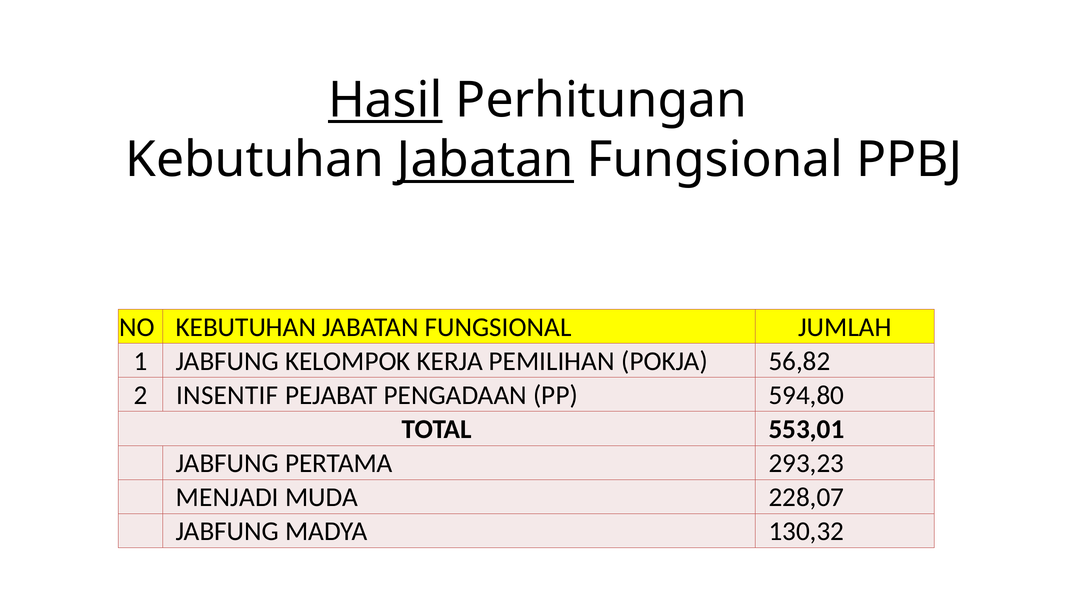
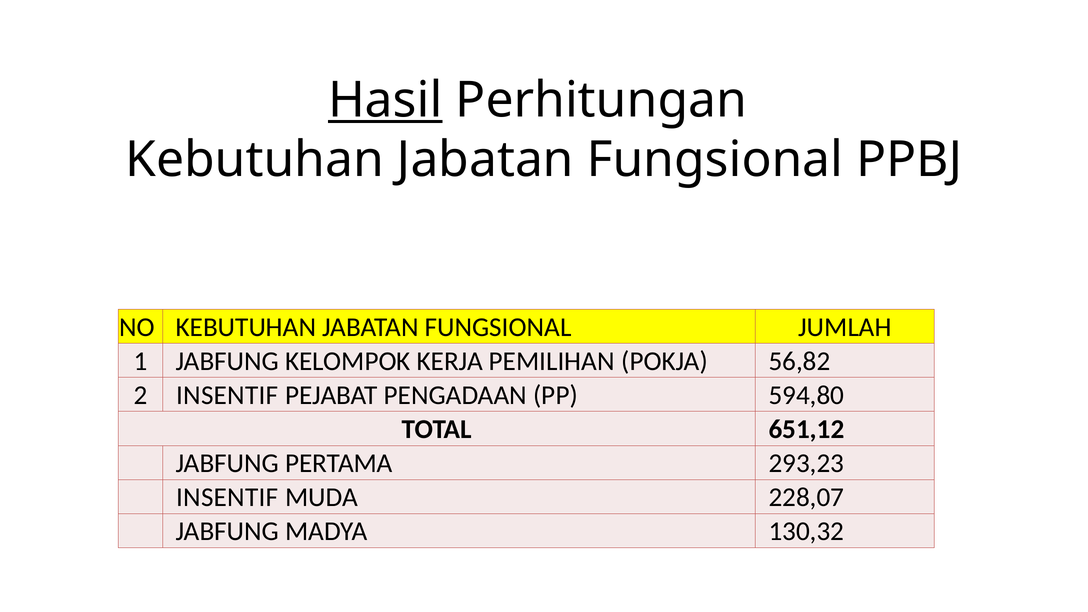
Jabatan at (485, 160) underline: present -> none
553,01: 553,01 -> 651,12
MENJADI at (227, 497): MENJADI -> INSENTIF
